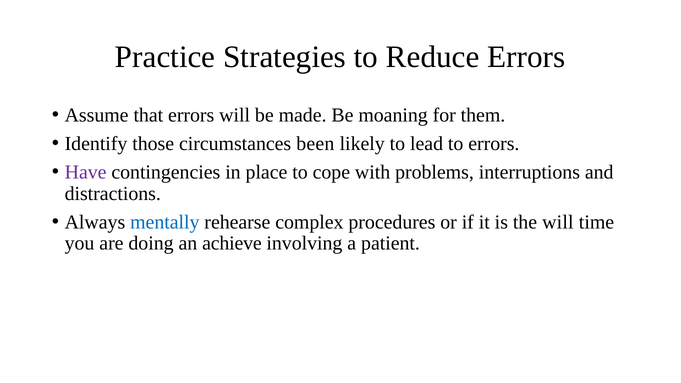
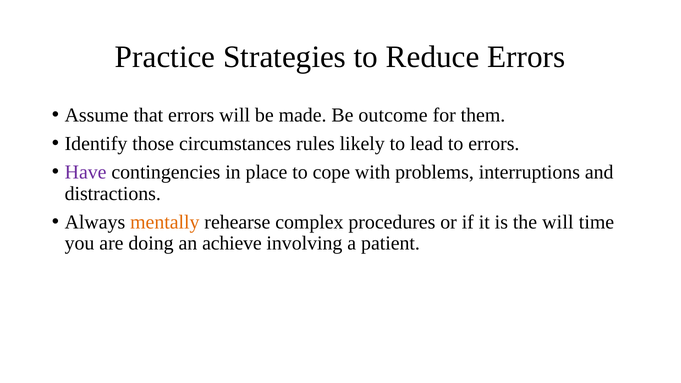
moaning: moaning -> outcome
been: been -> rules
mentally colour: blue -> orange
